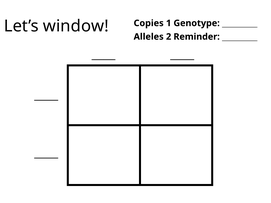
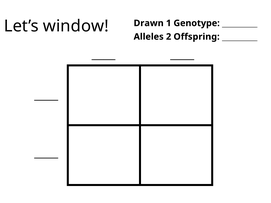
Copies: Copies -> Drawn
Reminder: Reminder -> Offspring
